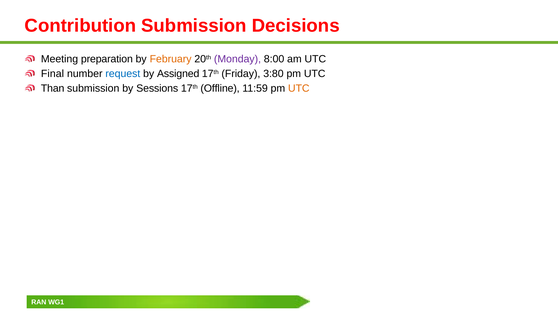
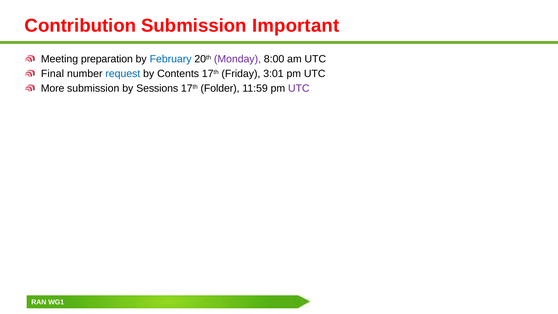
Decisions: Decisions -> Important
February at (171, 59) colour: orange -> blue
Assigned: Assigned -> Contents
3:80: 3:80 -> 3:01
Than: Than -> More
Offline: Offline -> Folder
UTC at (299, 88) colour: orange -> purple
